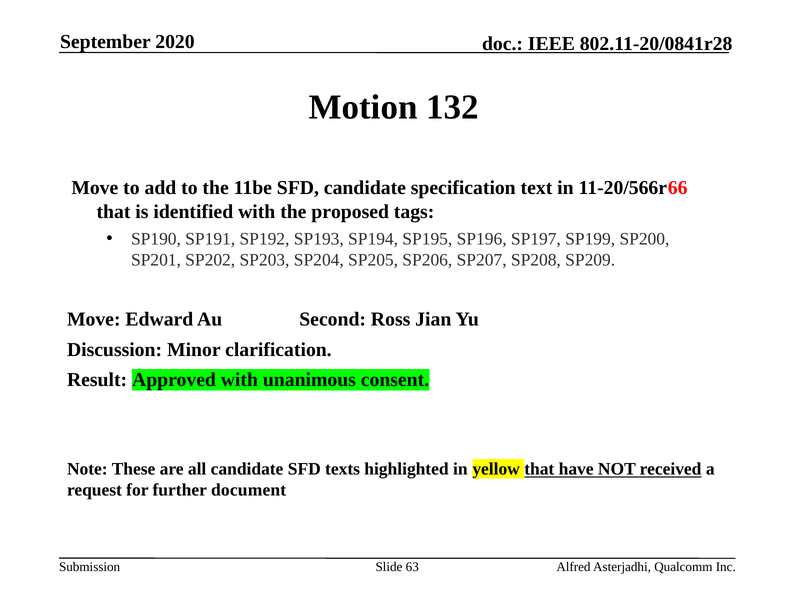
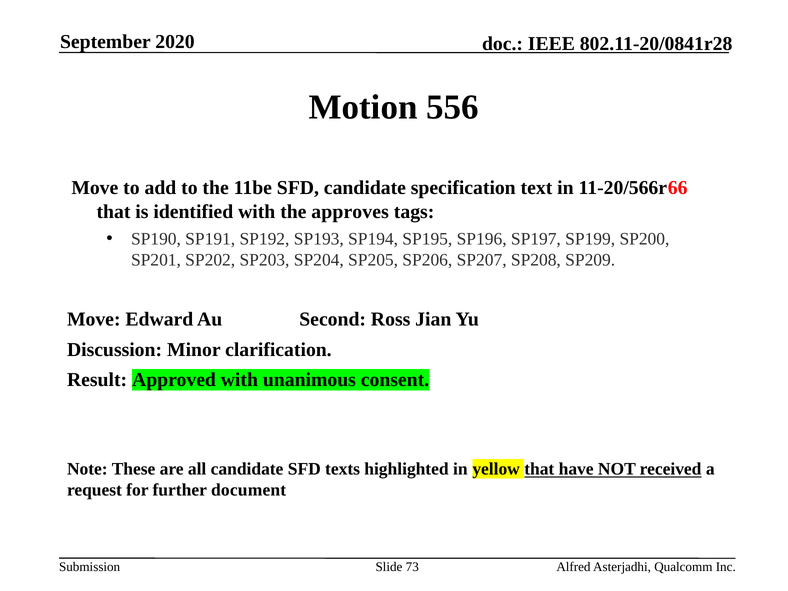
132: 132 -> 556
proposed: proposed -> approves
63: 63 -> 73
